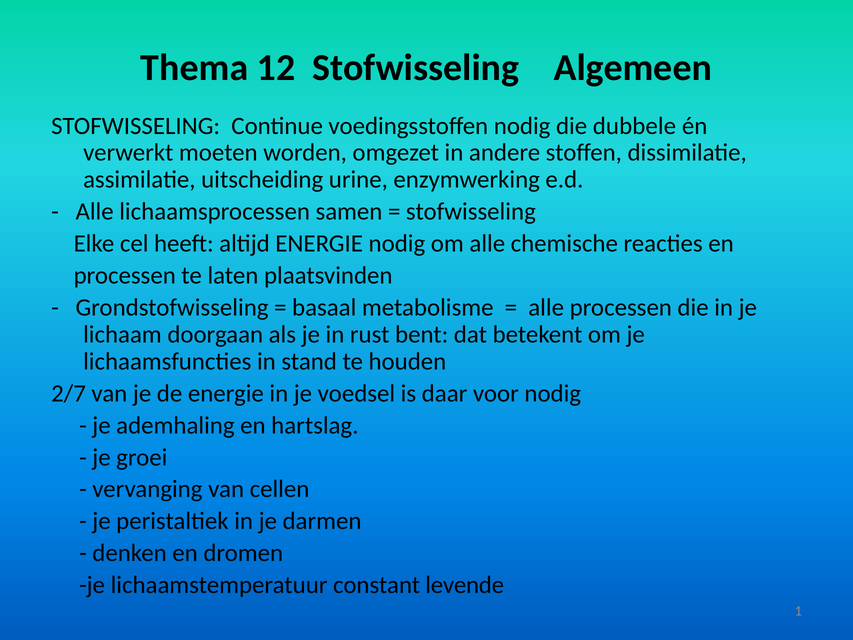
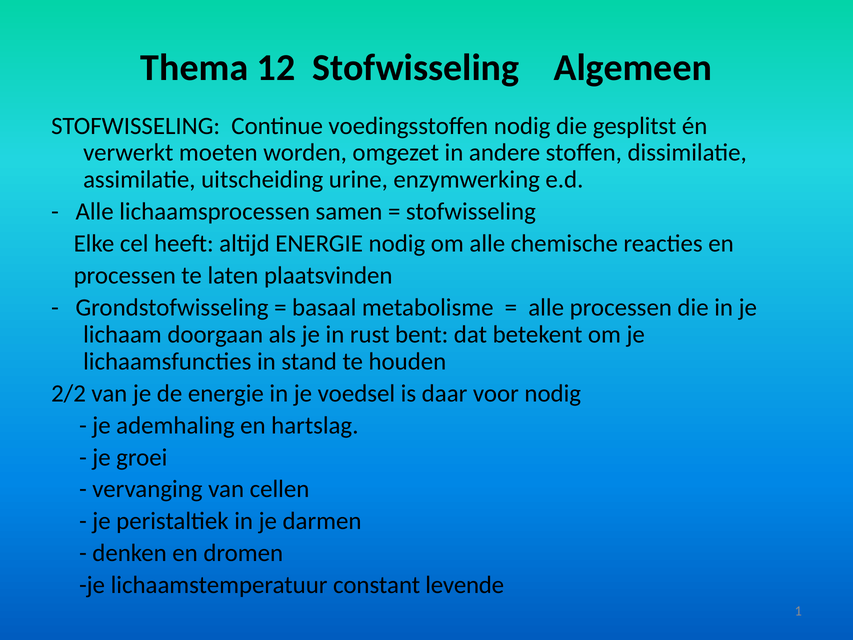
dubbele: dubbele -> gesplitst
2/7: 2/7 -> 2/2
